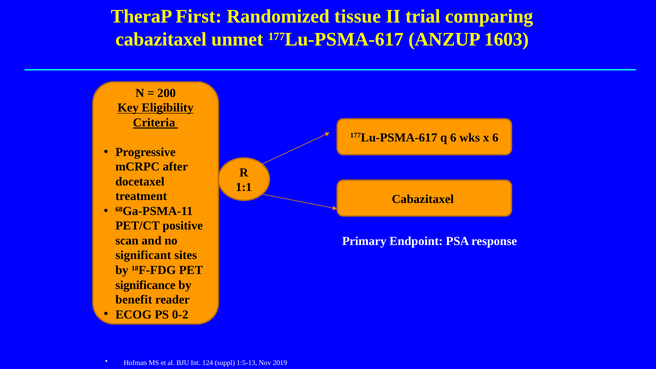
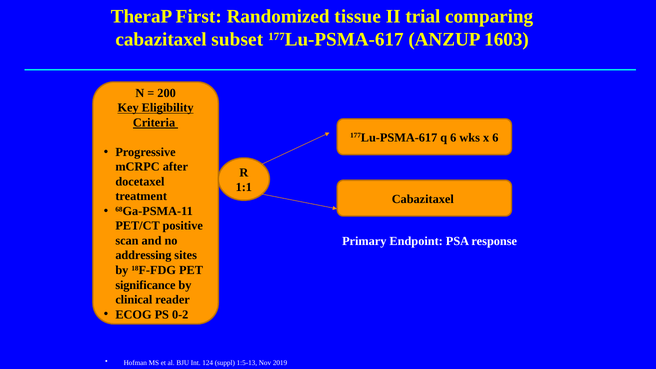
unmet: unmet -> subset
significant: significant -> addressing
benefit: benefit -> clinical
